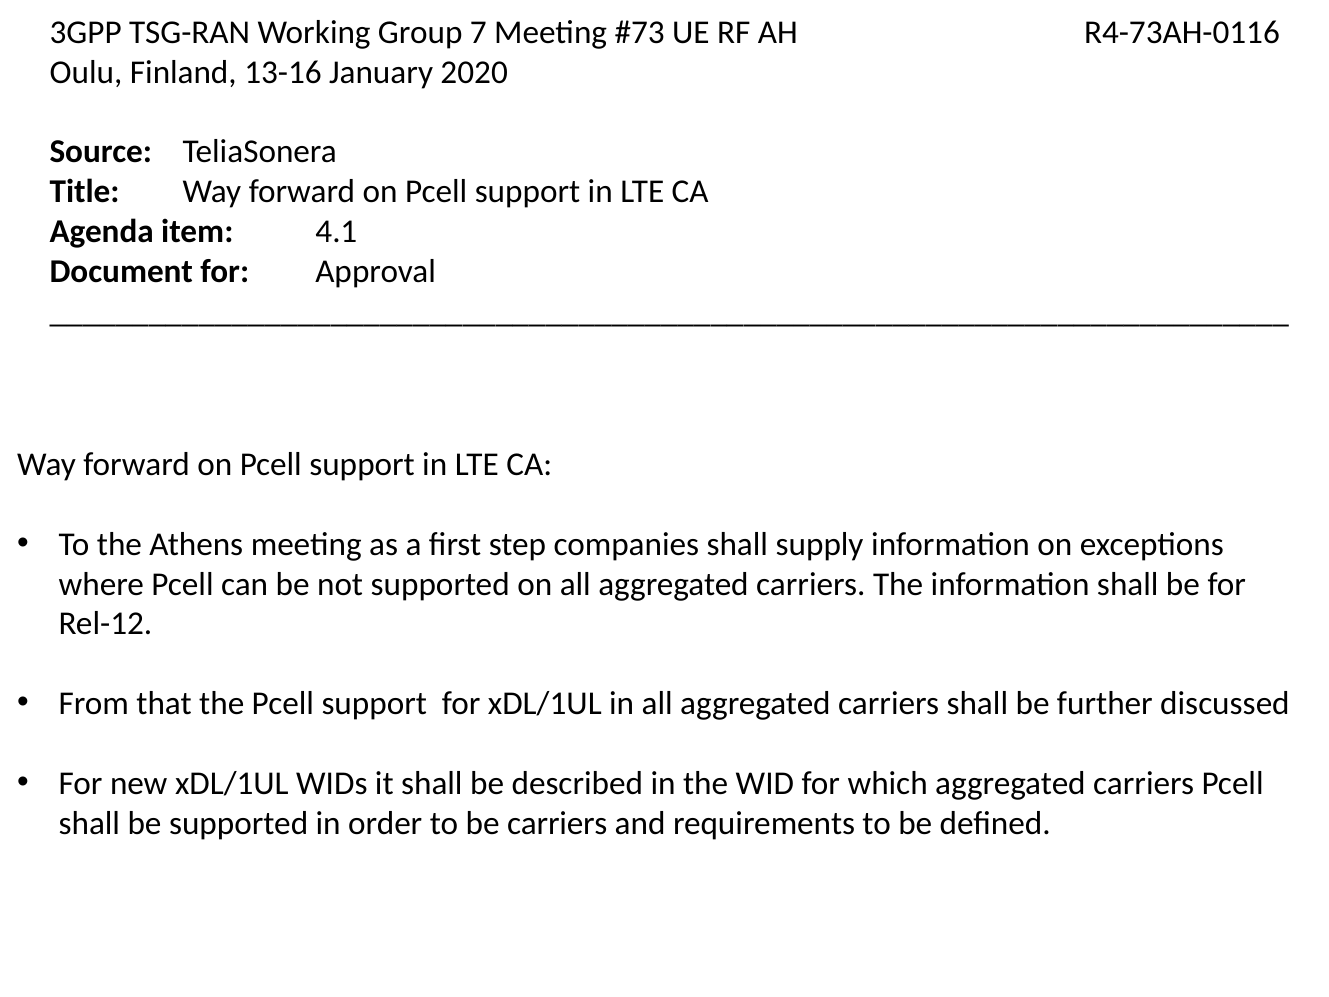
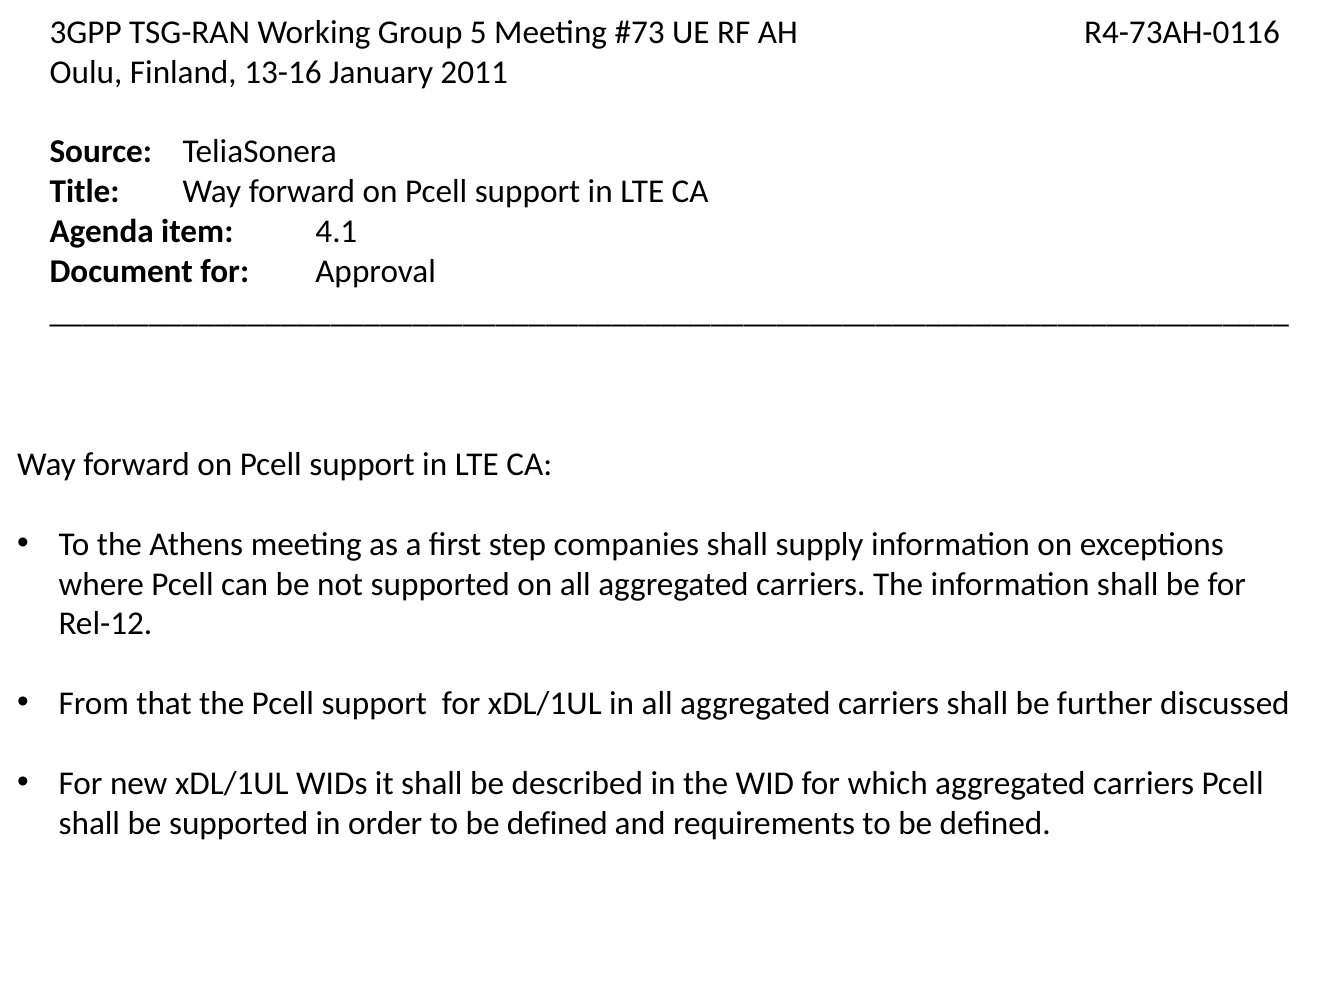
7: 7 -> 5
2020: 2020 -> 2011
order to be carriers: carriers -> defined
